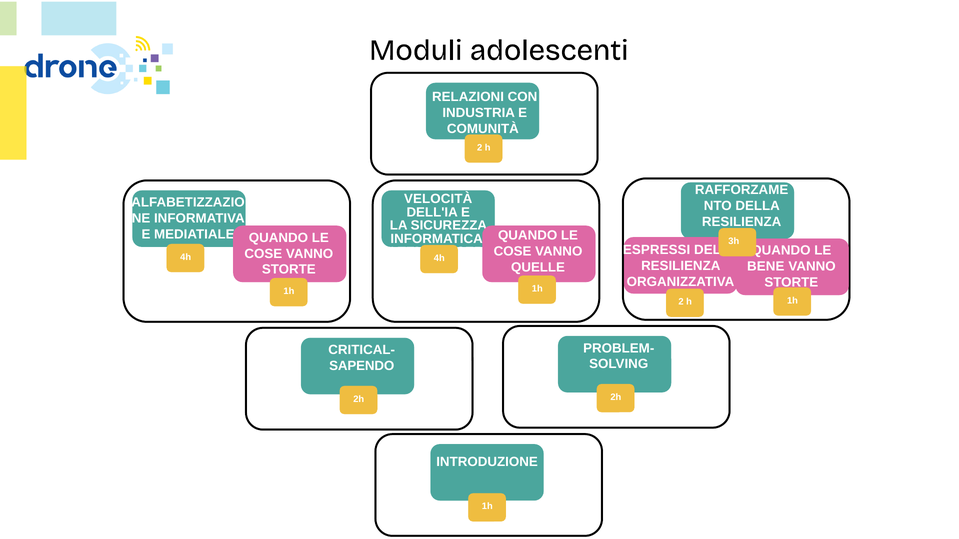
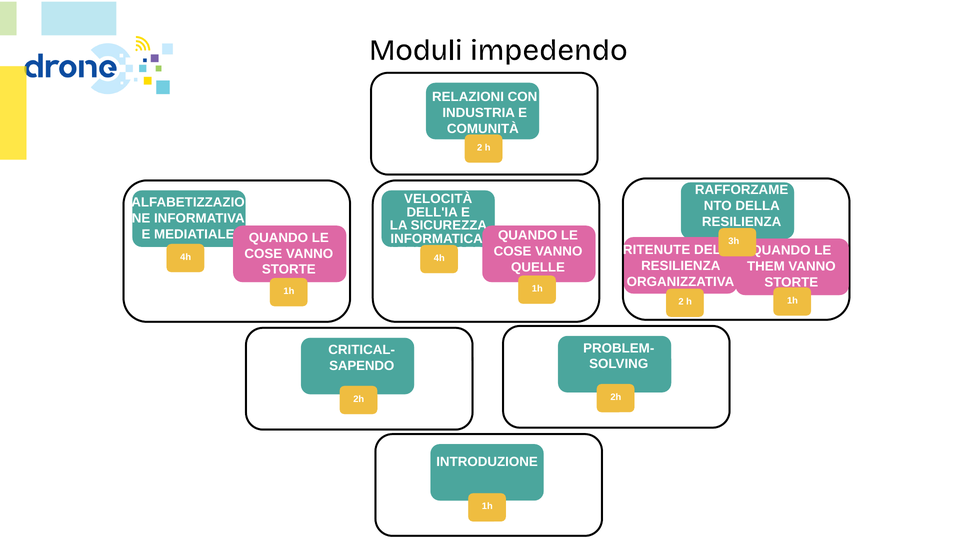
adolescenti: adolescenti -> impedendo
ESPRESSI: ESPRESSI -> RITENUTE
BENE: BENE -> THEM
